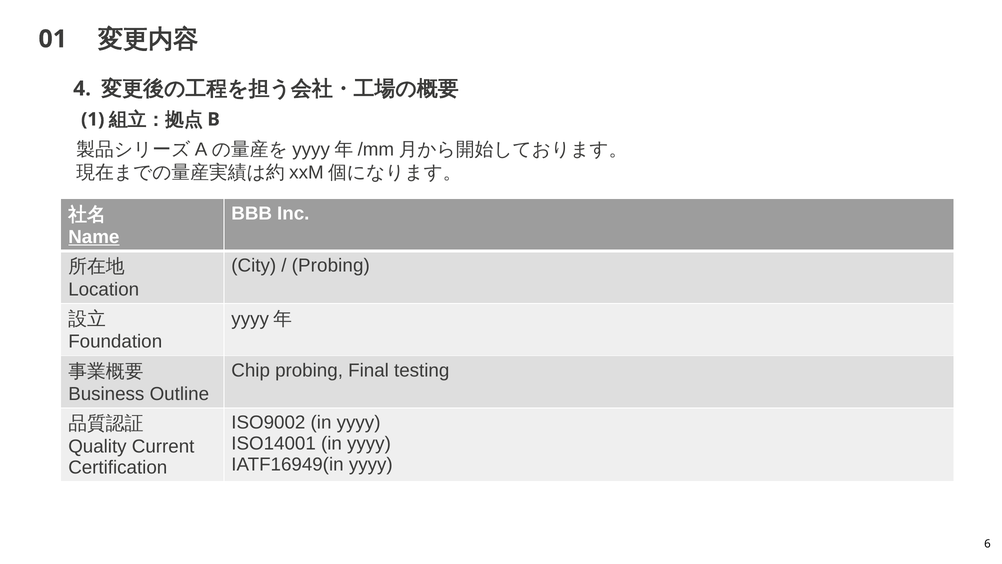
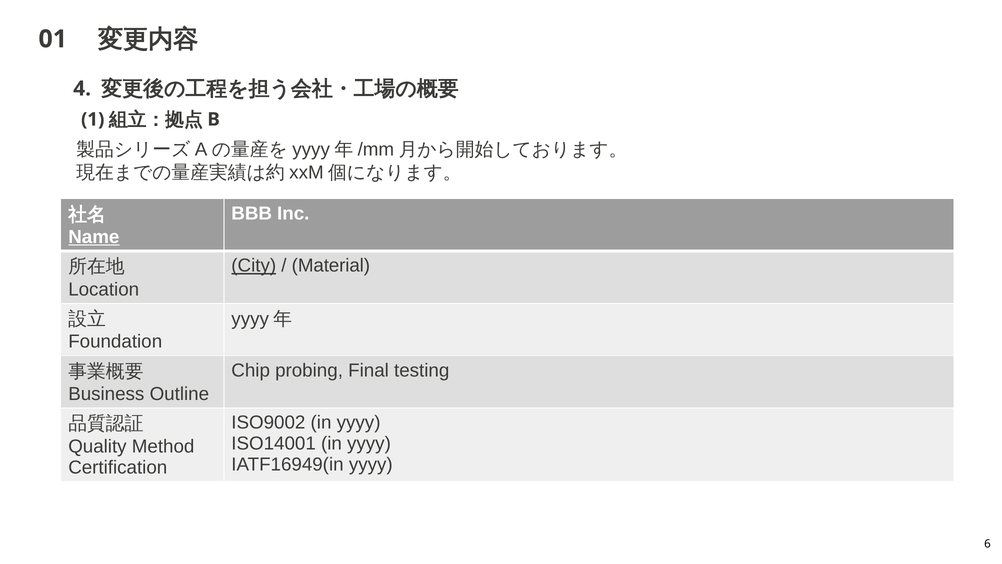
City underline: none -> present
Probing at (331, 266): Probing -> Material
Current: Current -> Method
